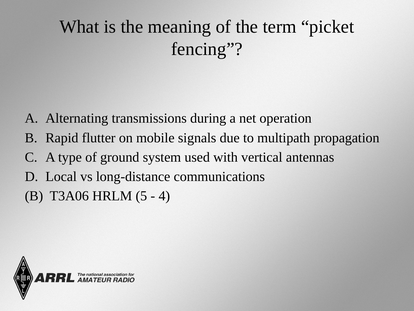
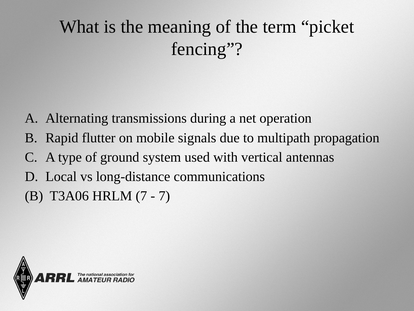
HRLM 5: 5 -> 7
4 at (164, 196): 4 -> 7
